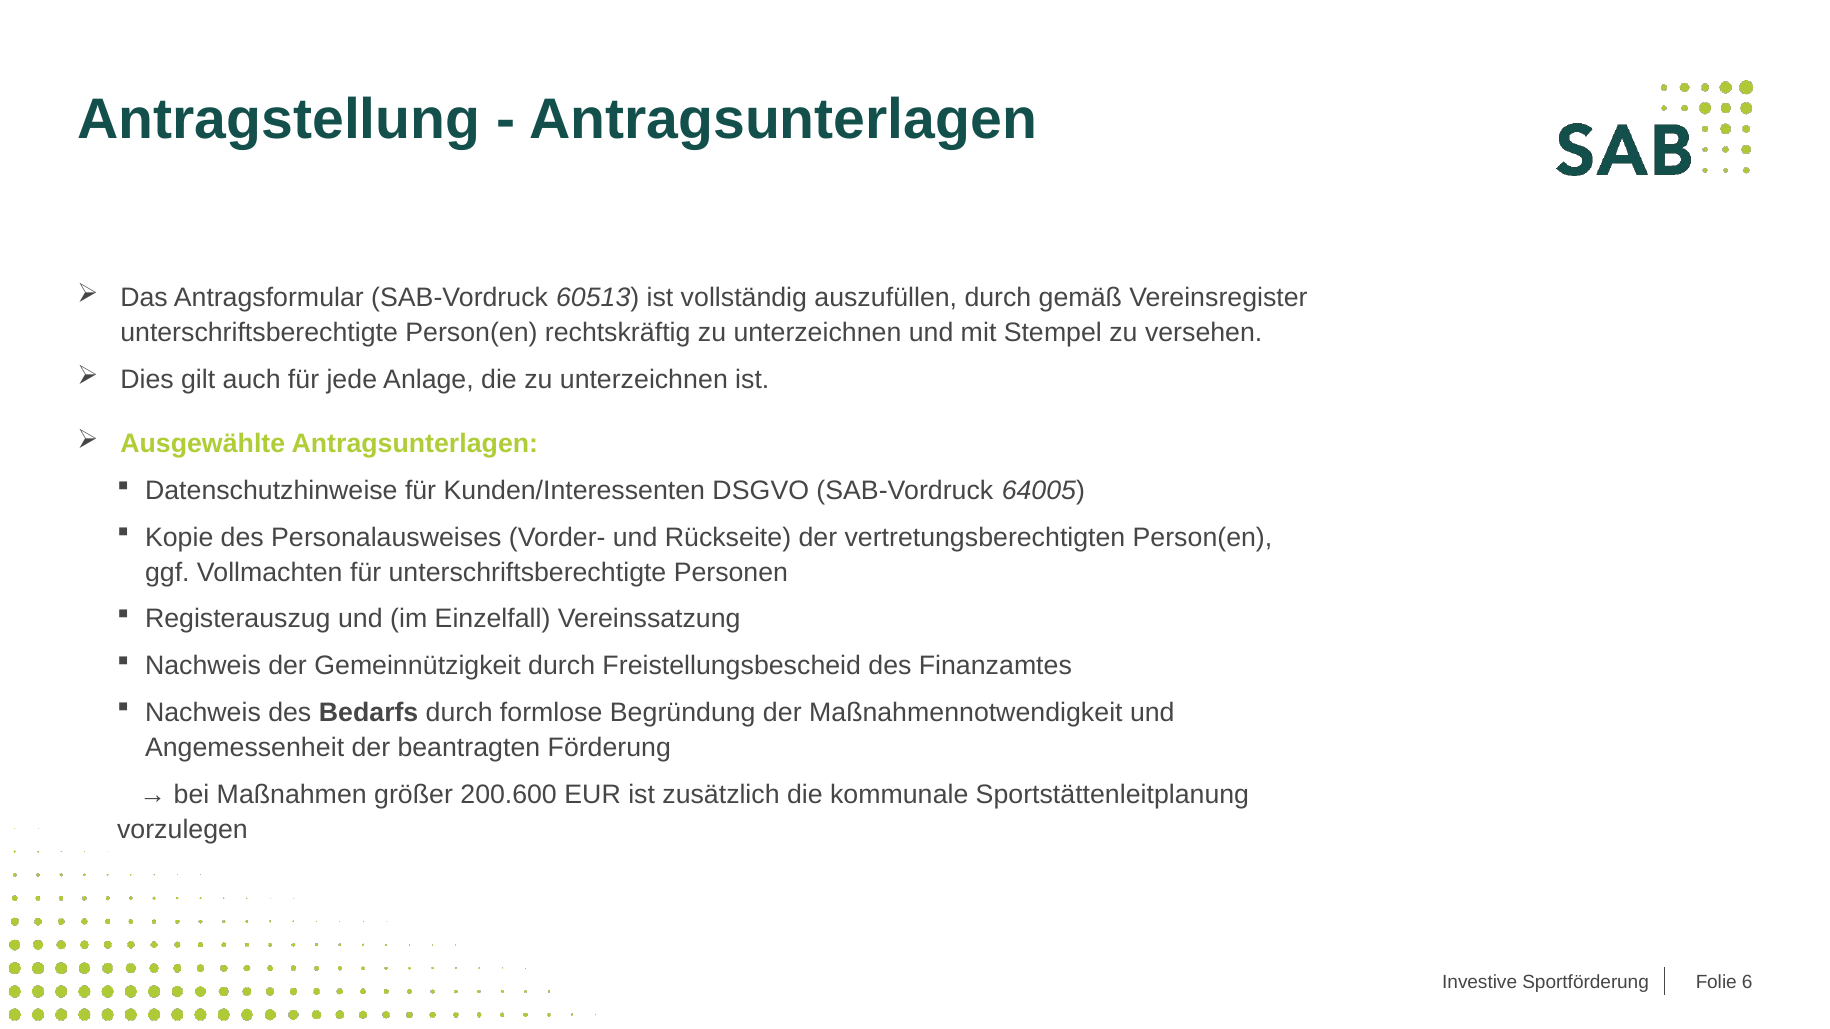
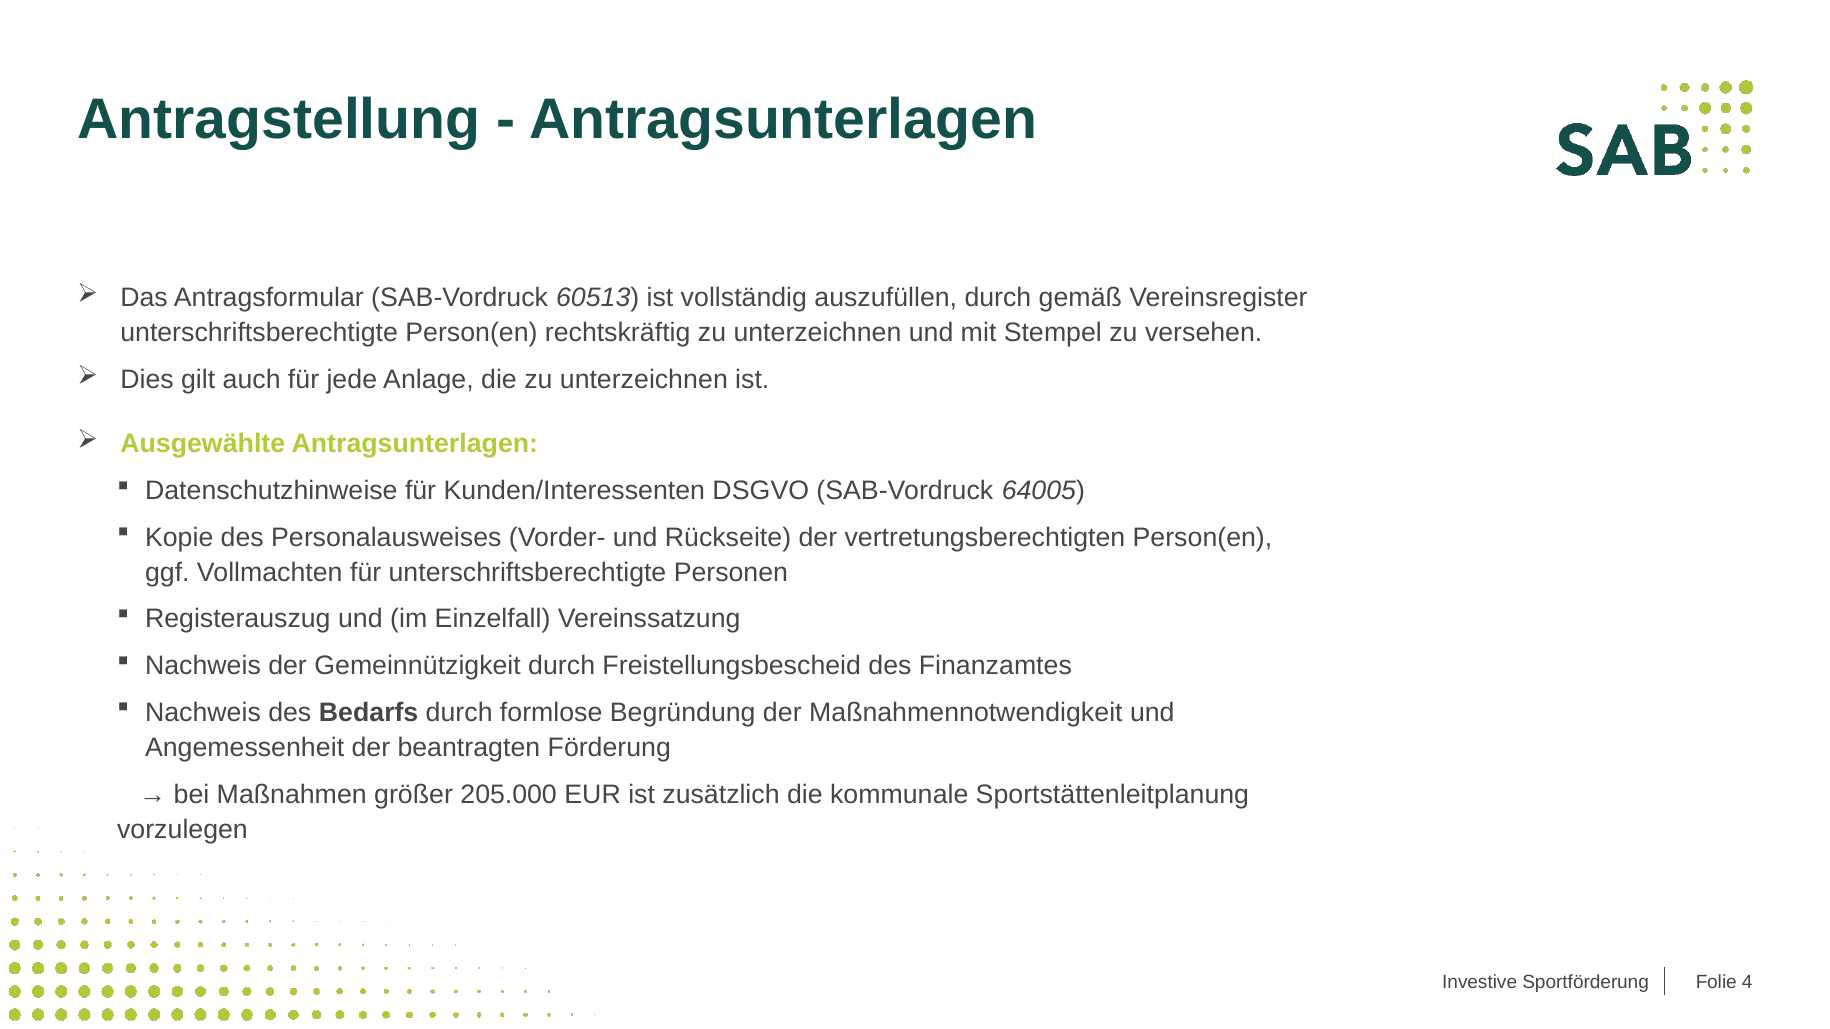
200.600: 200.600 -> 205.000
6: 6 -> 4
